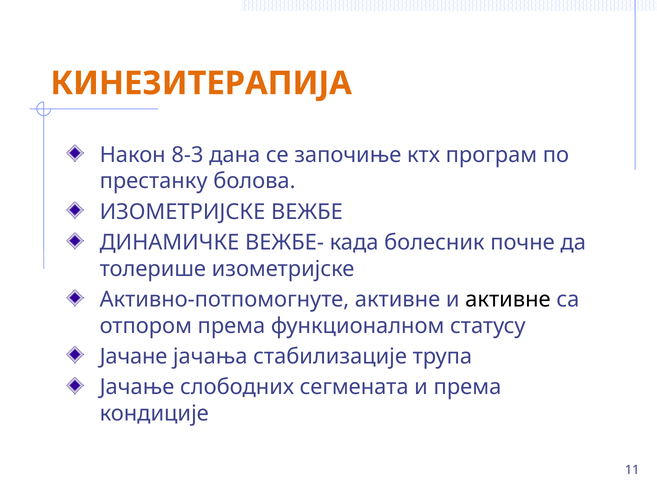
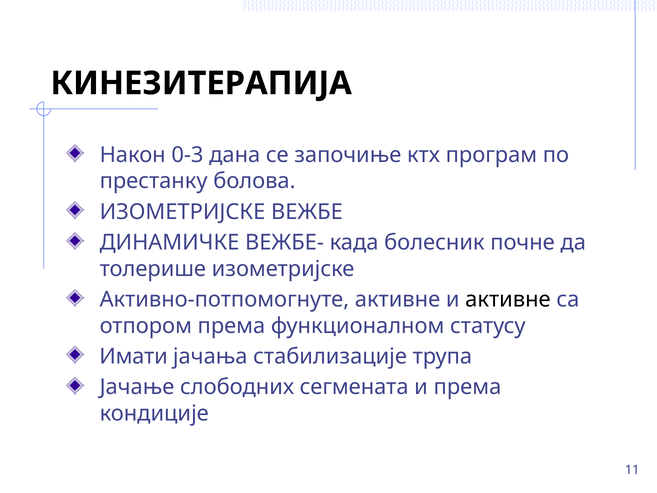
КИНЕЗИТЕРАПИЈА colour: orange -> black
8-3: 8-3 -> 0-3
Јачане: Јачане -> Имати
